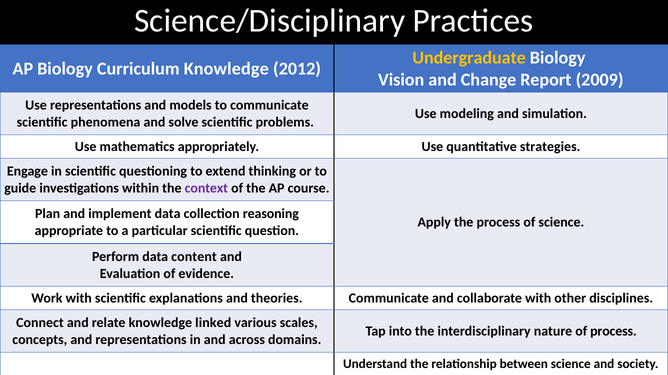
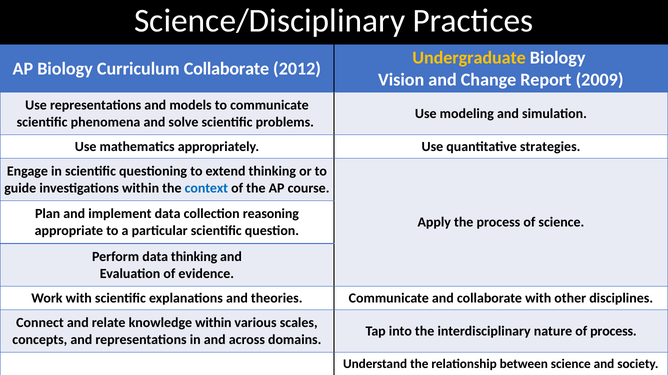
Curriculum Knowledge: Knowledge -> Collaborate
context colour: purple -> blue
data content: content -> thinking
knowledge linked: linked -> within
